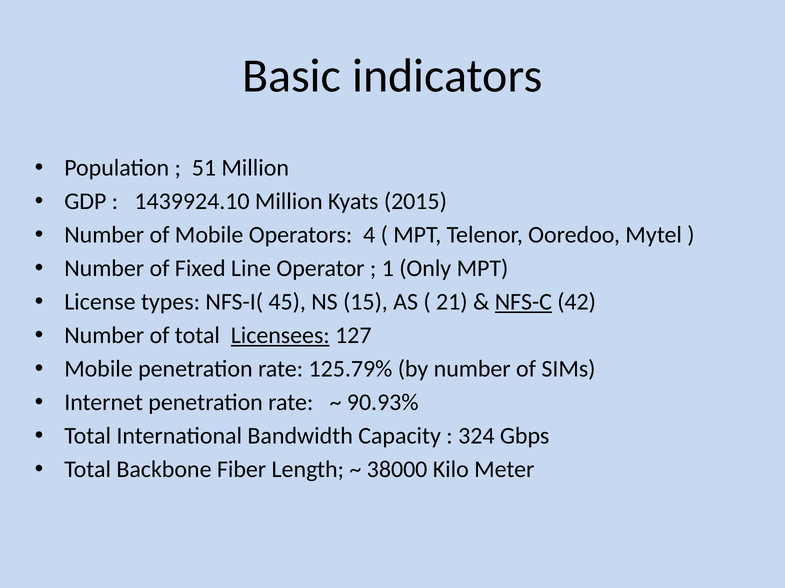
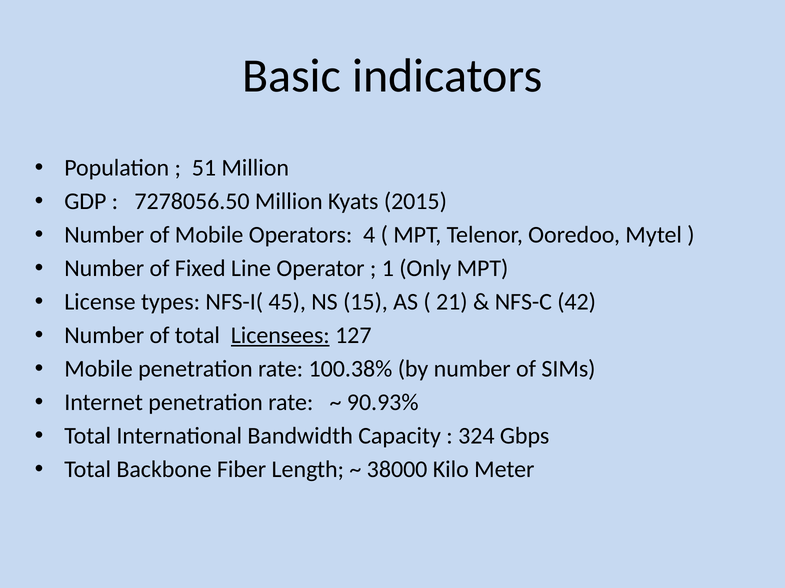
1439924.10: 1439924.10 -> 7278056.50
NFS-C underline: present -> none
125.79%: 125.79% -> 100.38%
